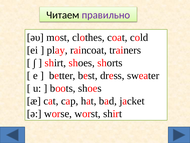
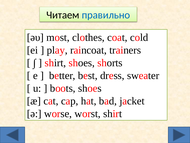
правильно colour: purple -> blue
